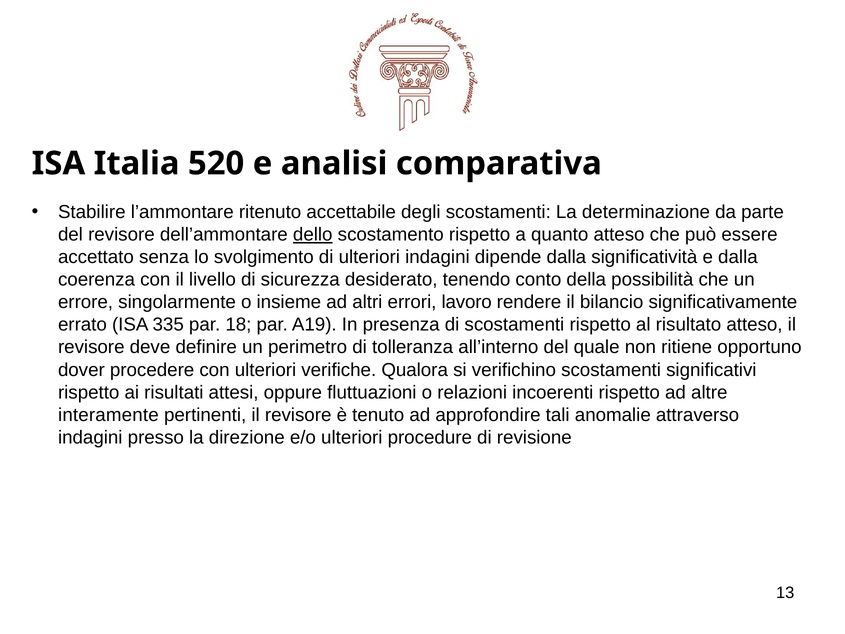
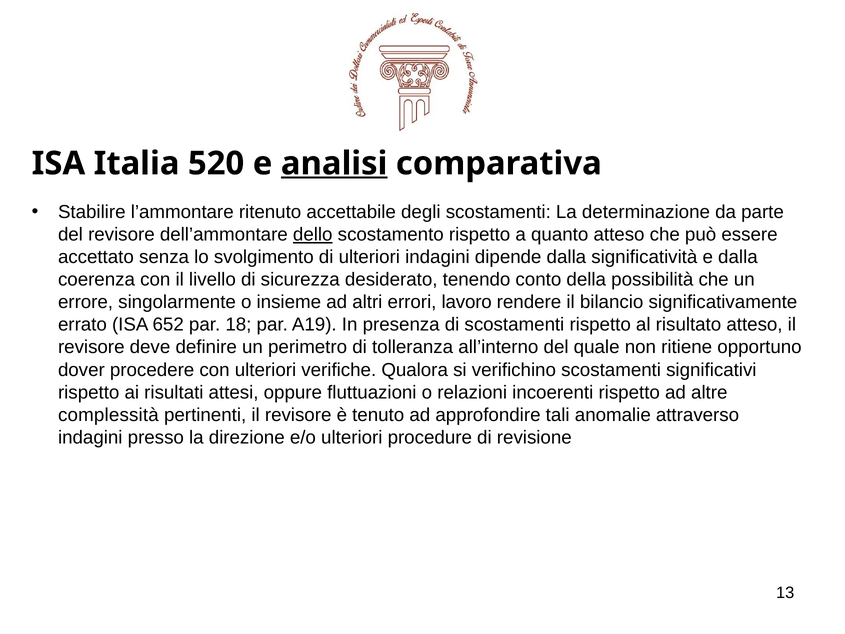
analisi underline: none -> present
335: 335 -> 652
interamente: interamente -> complessità
